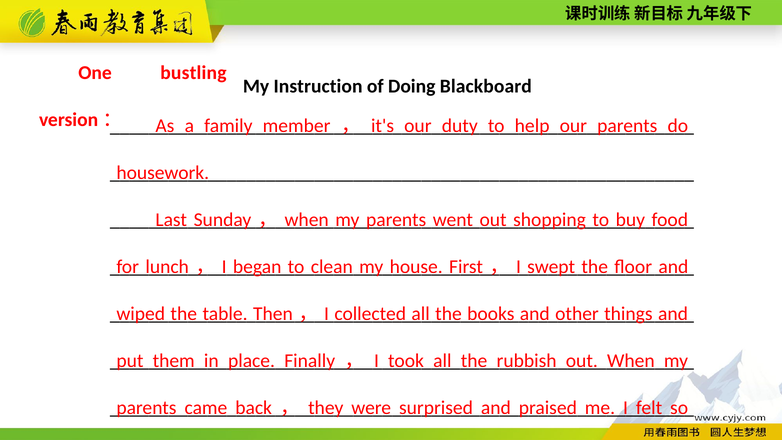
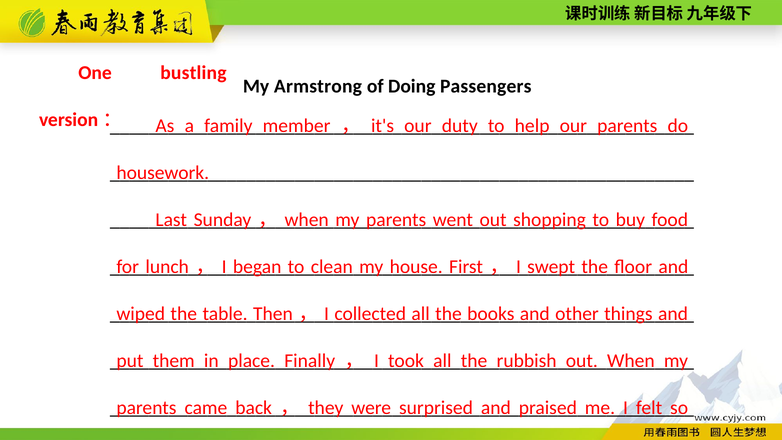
Instruction: Instruction -> Armstrong
Blackboard: Blackboard -> Passengers
